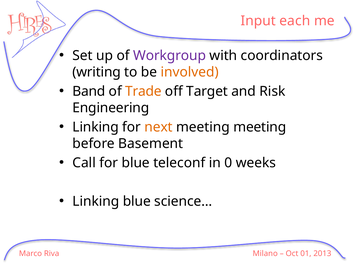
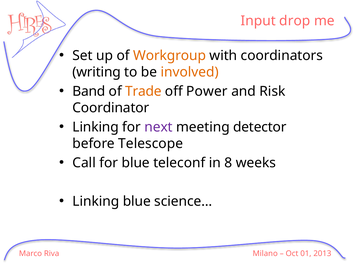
each: each -> drop
Workgroup colour: purple -> orange
Target: Target -> Power
Engineering: Engineering -> Coordinator
next colour: orange -> purple
meeting meeting: meeting -> detector
Basement: Basement -> Telescope
0: 0 -> 8
